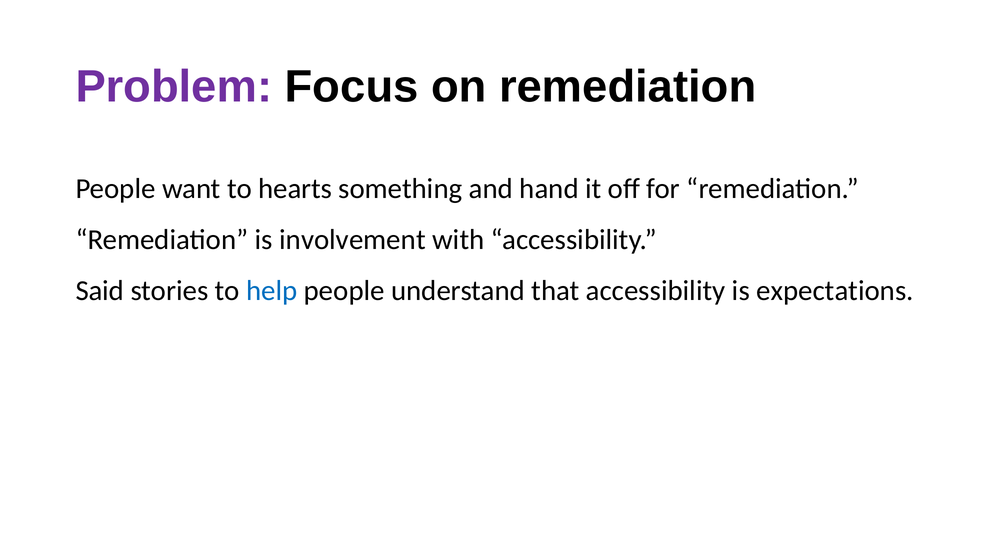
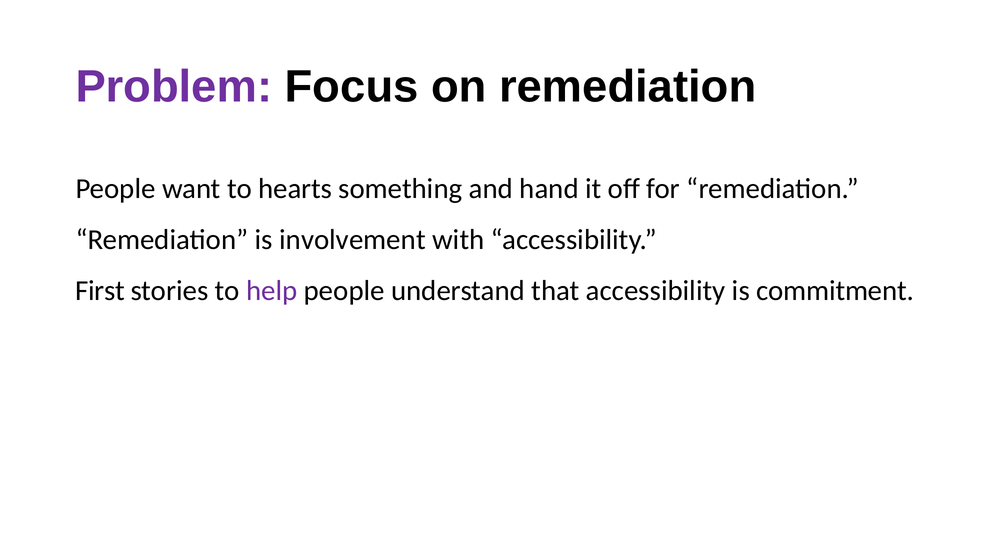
Said: Said -> First
help colour: blue -> purple
expectations: expectations -> commitment
